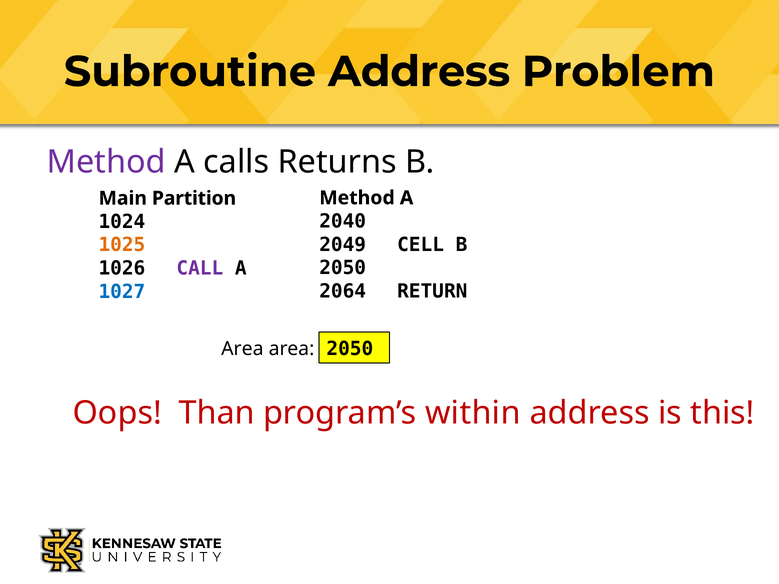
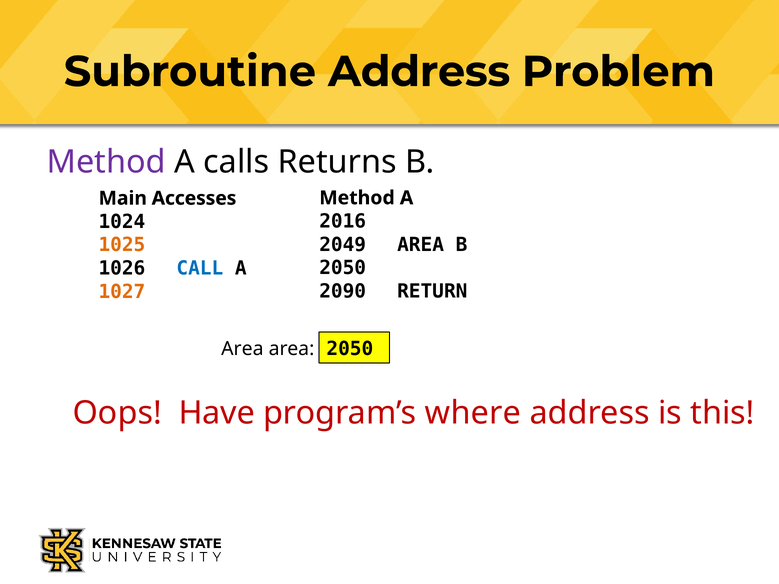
Partition: Partition -> Accesses
2040: 2040 -> 2016
2049 CELL: CELL -> AREA
CALL colour: purple -> blue
2064: 2064 -> 2090
1027 colour: blue -> orange
Than: Than -> Have
within: within -> where
